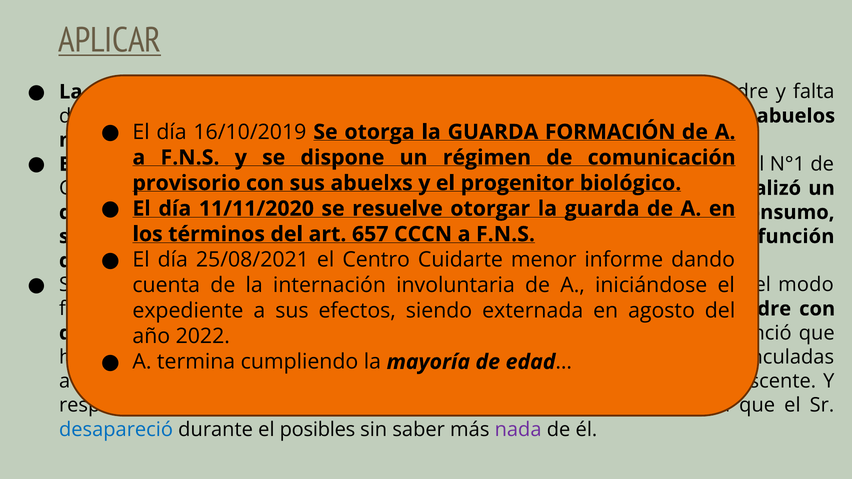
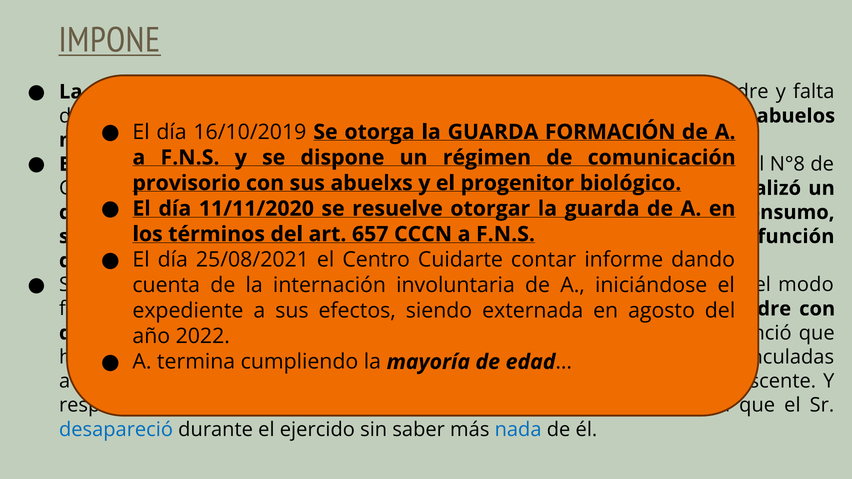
APLICAR: APLICAR -> IMPONE
N°1: N°1 -> N°8
menor: menor -> contar
posibles: posibles -> ejercido
nada colour: purple -> blue
